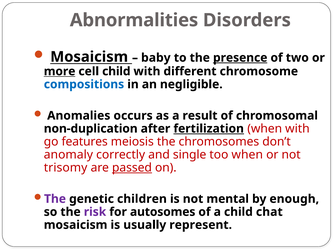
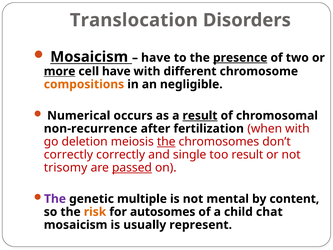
Abnormalities: Abnormalities -> Translocation
baby at (156, 58): baby -> have
cell child: child -> have
compositions colour: blue -> orange
Anomalies: Anomalies -> Numerical
result at (200, 116) underline: none -> present
non-duplication: non-duplication -> non-recurrence
fertilization underline: present -> none
features: features -> deletion
the at (166, 141) underline: none -> present
anomaly at (68, 154): anomaly -> correctly
too when: when -> result
children: children -> multiple
enough: enough -> content
risk colour: purple -> orange
